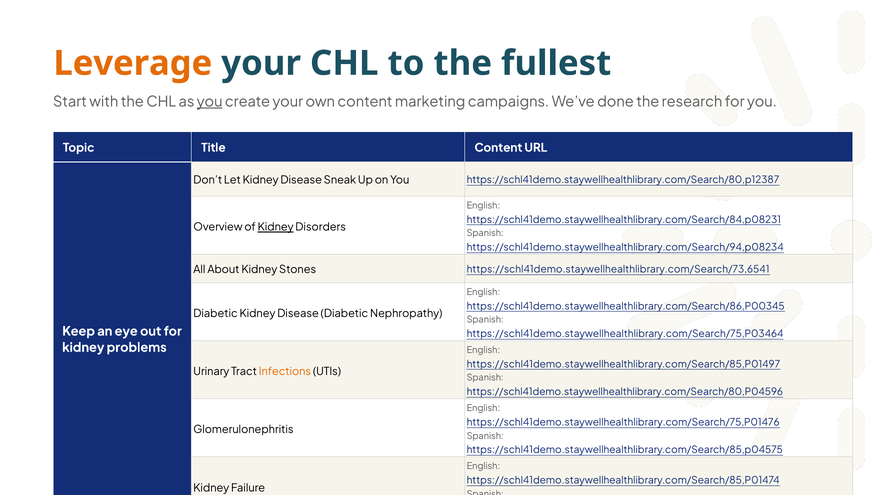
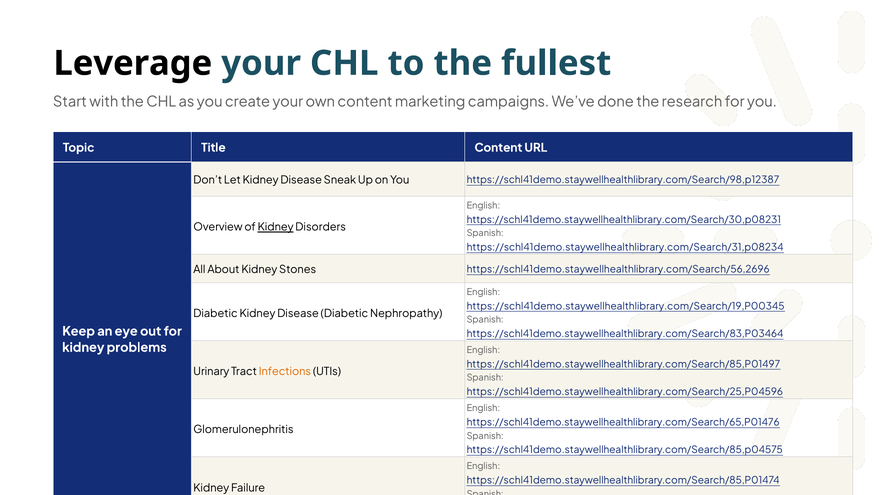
Leverage colour: orange -> black
you at (210, 102) underline: present -> none
https://schl41demo.staywellhealthlibrary.com/Search/80,p12387: https://schl41demo.staywellhealthlibrary.com/Search/80,p12387 -> https://schl41demo.staywellhealthlibrary.com/Search/98,p12387
https://schl41demo.staywellhealthlibrary.com/Search/84,p08231: https://schl41demo.staywellhealthlibrary.com/Search/84,p08231 -> https://schl41demo.staywellhealthlibrary.com/Search/30,p08231
https://schl41demo.staywellhealthlibrary.com/Search/94,p08234: https://schl41demo.staywellhealthlibrary.com/Search/94,p08234 -> https://schl41demo.staywellhealthlibrary.com/Search/31,p08234
https://schl41demo.staywellhealthlibrary.com/Search/73,6541: https://schl41demo.staywellhealthlibrary.com/Search/73,6541 -> https://schl41demo.staywellhealthlibrary.com/Search/56,2696
https://schl41demo.staywellhealthlibrary.com/Search/86,P00345: https://schl41demo.staywellhealthlibrary.com/Search/86,P00345 -> https://schl41demo.staywellhealthlibrary.com/Search/19,P00345
https://schl41demo.staywellhealthlibrary.com/Search/75,P03464: https://schl41demo.staywellhealthlibrary.com/Search/75,P03464 -> https://schl41demo.staywellhealthlibrary.com/Search/83,P03464
https://schl41demo.staywellhealthlibrary.com/Search/80,P04596: https://schl41demo.staywellhealthlibrary.com/Search/80,P04596 -> https://schl41demo.staywellhealthlibrary.com/Search/25,P04596
https://schl41demo.staywellhealthlibrary.com/Search/75,P01476: https://schl41demo.staywellhealthlibrary.com/Search/75,P01476 -> https://schl41demo.staywellhealthlibrary.com/Search/65,P01476
